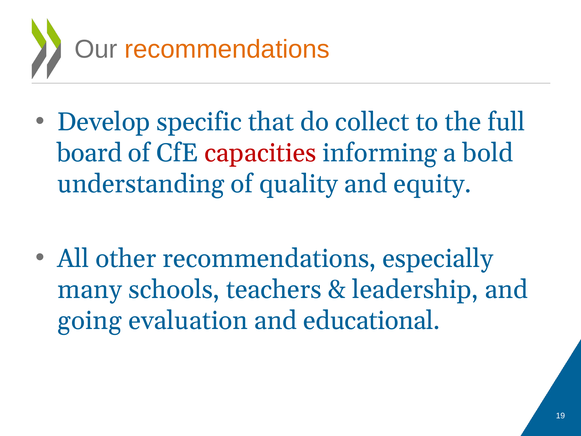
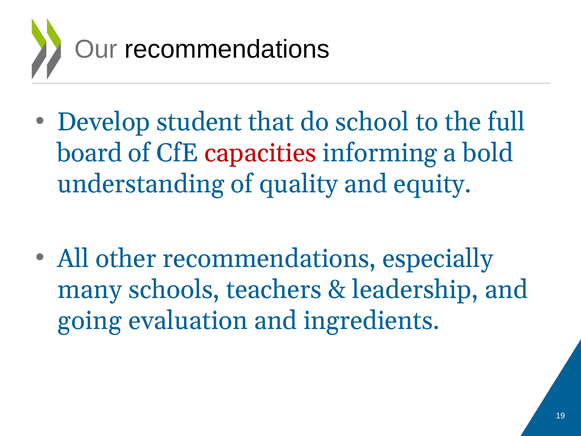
recommendations at (227, 49) colour: orange -> black
specific: specific -> student
collect: collect -> school
educational: educational -> ingredients
